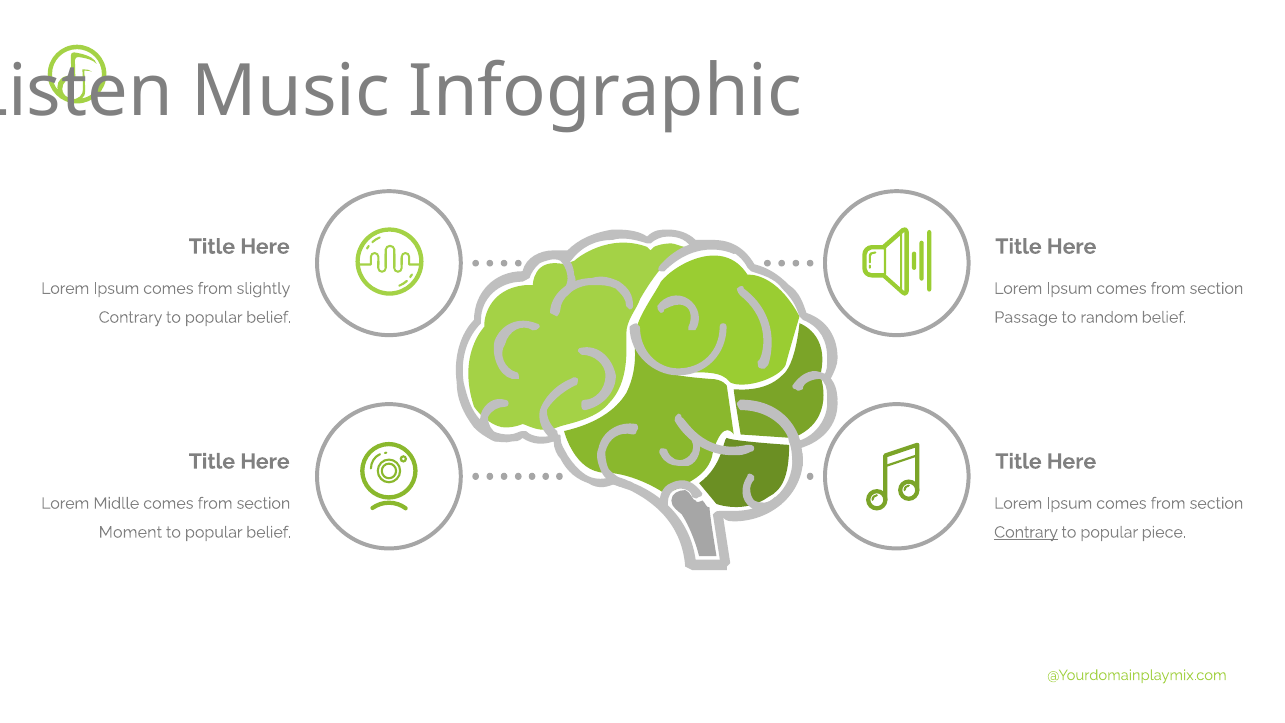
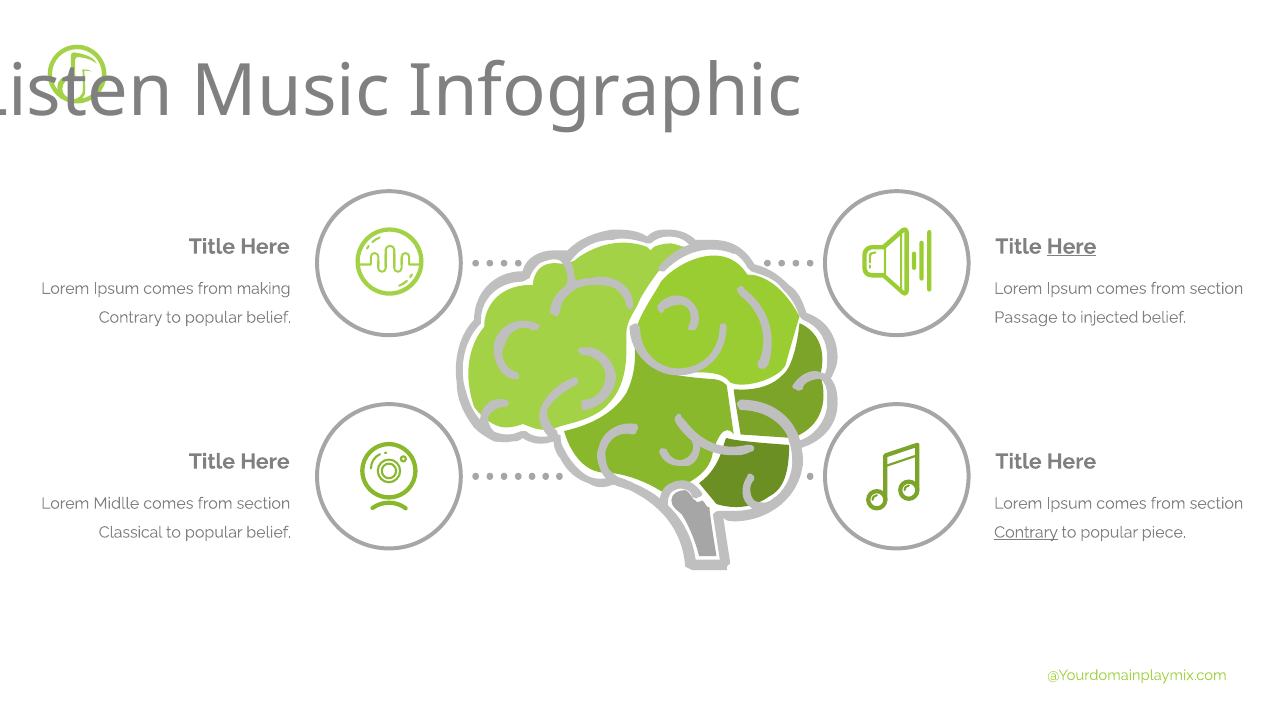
Here at (1072, 247) underline: none -> present
slightly: slightly -> making
random: random -> injected
Moment: Moment -> Classical
